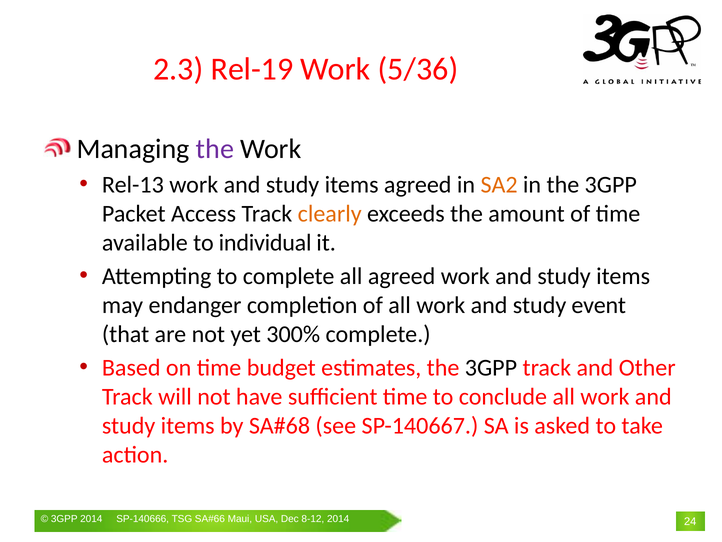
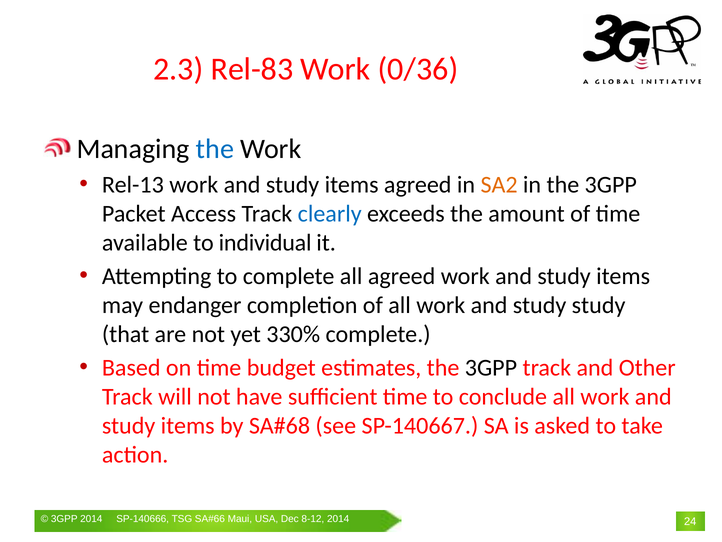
Rel-19: Rel-19 -> Rel-83
5/36: 5/36 -> 0/36
the at (215, 149) colour: purple -> blue
clearly colour: orange -> blue
study event: event -> study
300%: 300% -> 330%
